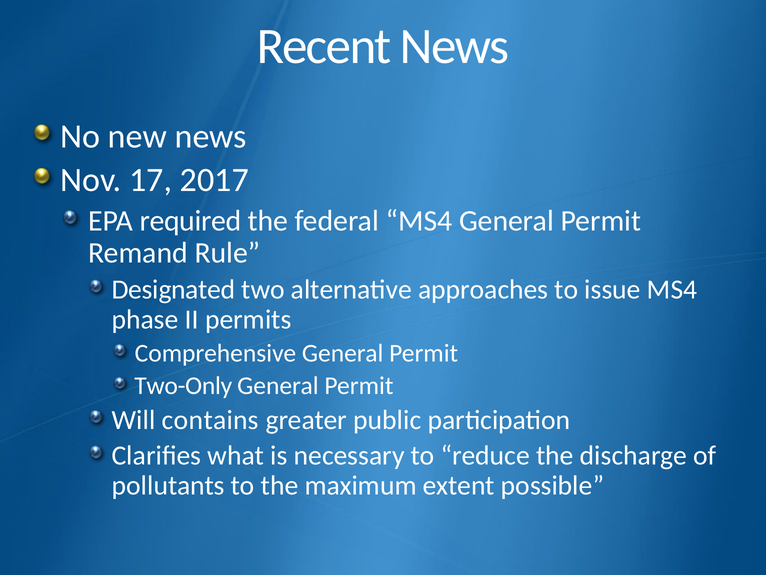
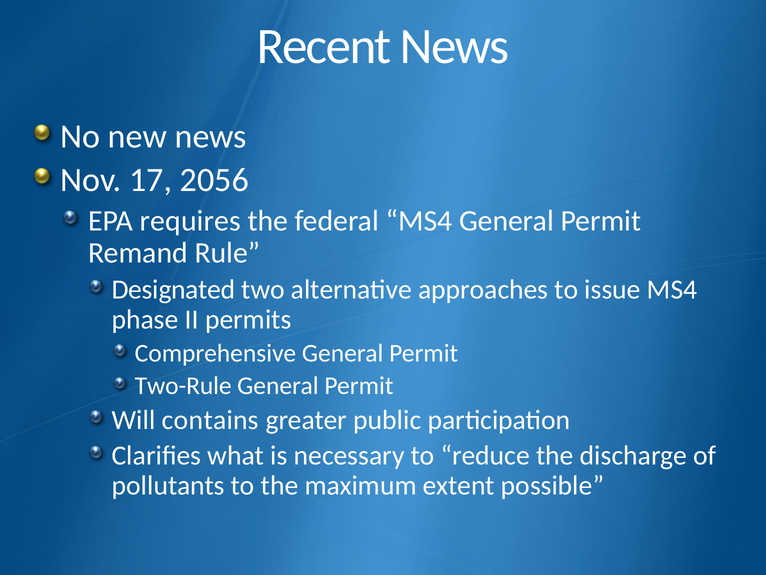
2017: 2017 -> 2056
required: required -> requires
Two-Only: Two-Only -> Two-Rule
